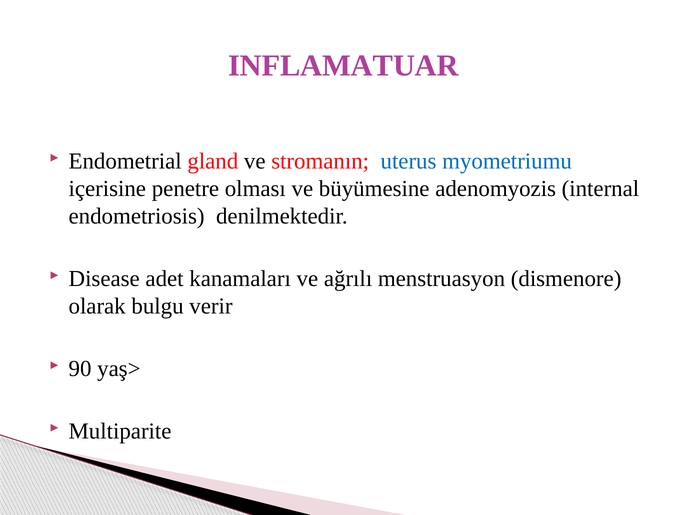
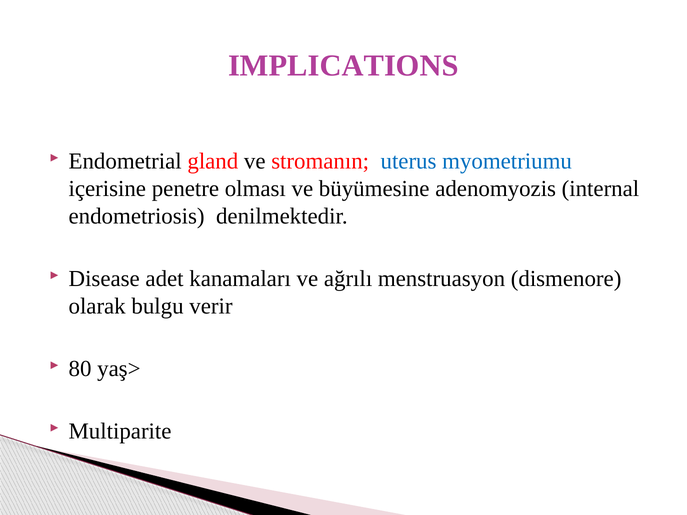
INFLAMATUAR: INFLAMATUAR -> IMPLICATIONS
90: 90 -> 80
